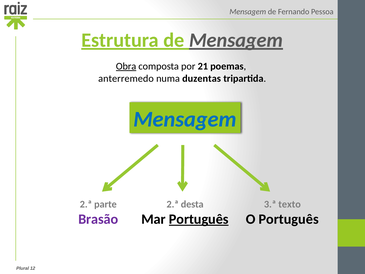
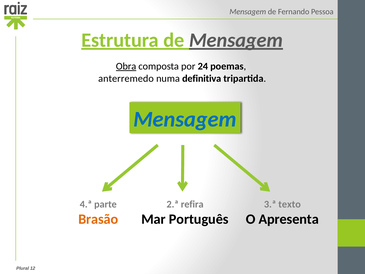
21: 21 -> 24
duzentas: duzentas -> definitiva
2.ª at (86, 204): 2.ª -> 4.ª
desta: desta -> refira
Brasão colour: purple -> orange
Português at (199, 219) underline: present -> none
O Português: Português -> Apresenta
